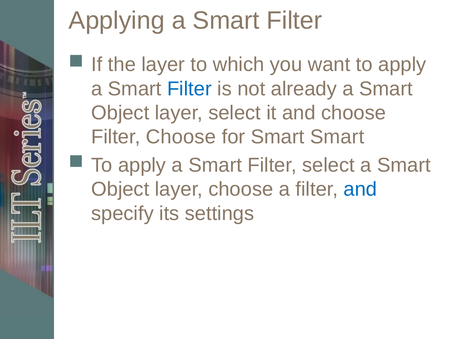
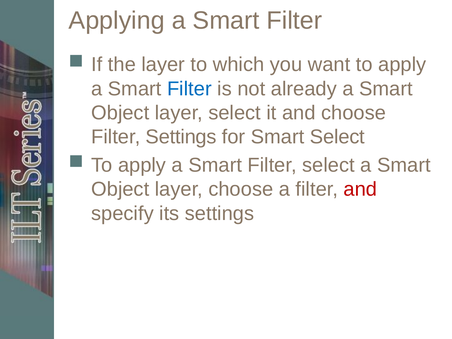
Filter Choose: Choose -> Settings
Smart Smart: Smart -> Select
and at (360, 189) colour: blue -> red
